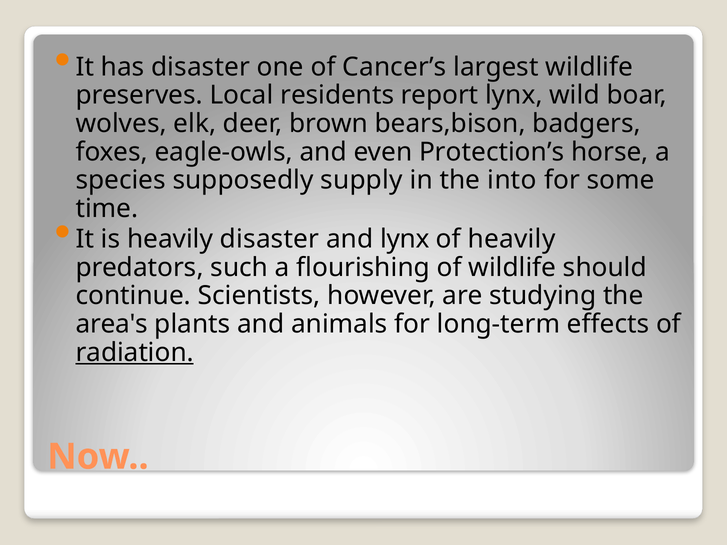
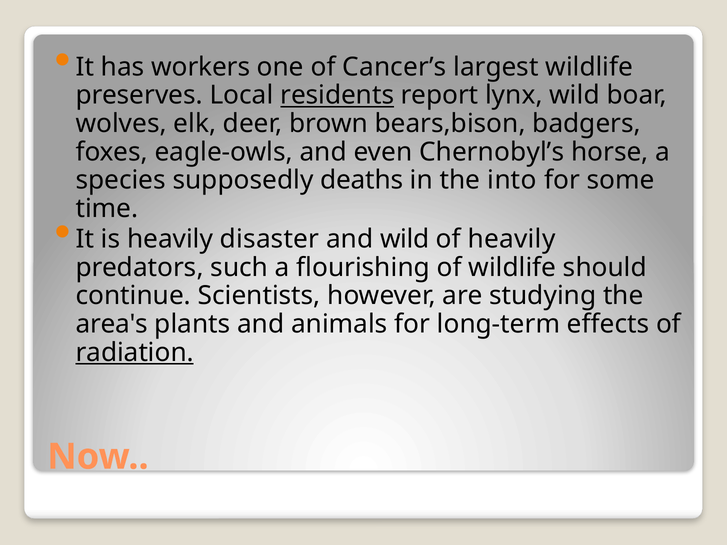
has disaster: disaster -> workers
residents underline: none -> present
Protection’s: Protection’s -> Chernobyl’s
supply: supply -> deaths
and lynx: lynx -> wild
